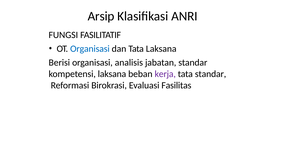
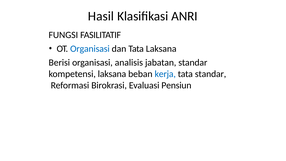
Arsip: Arsip -> Hasil
kerja colour: purple -> blue
Fasilitas: Fasilitas -> Pensiun
